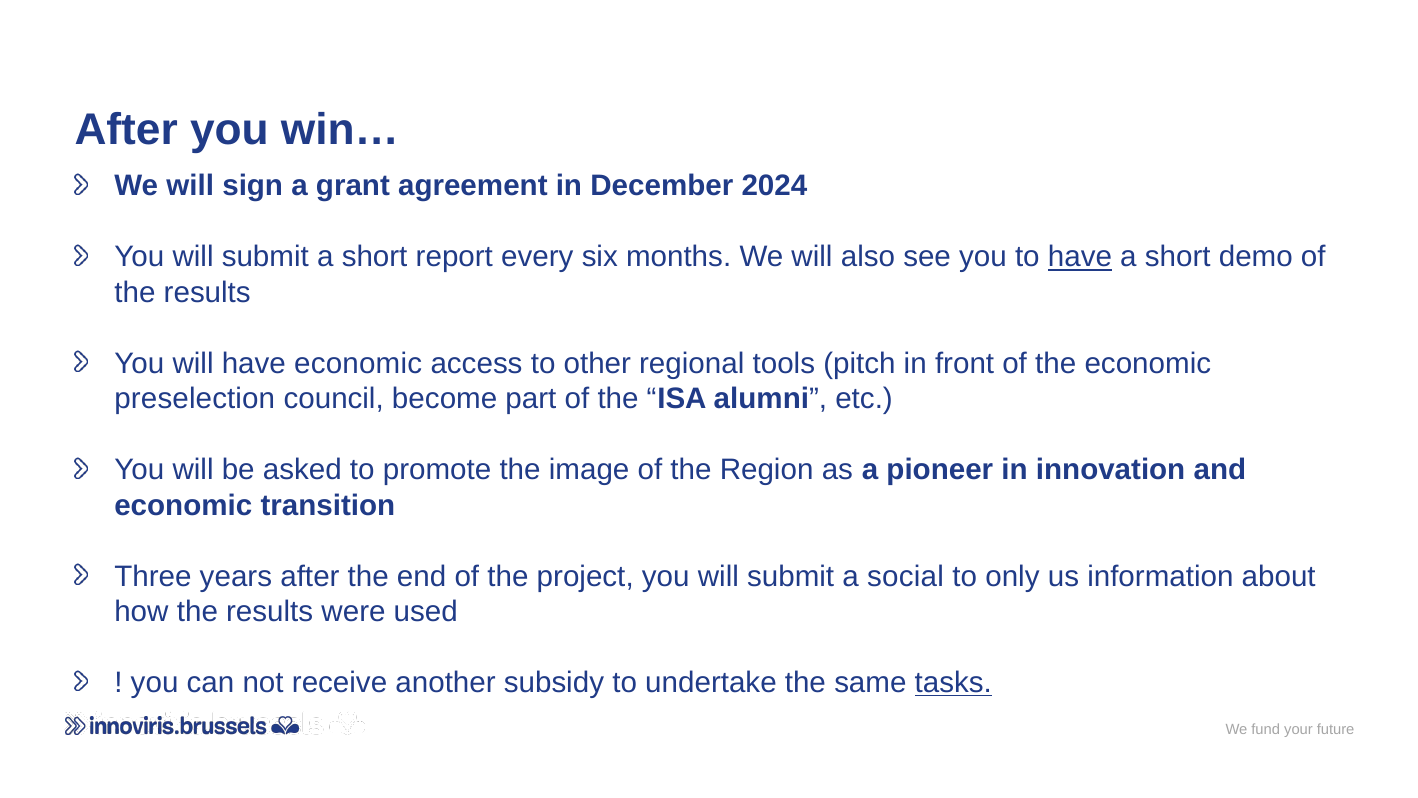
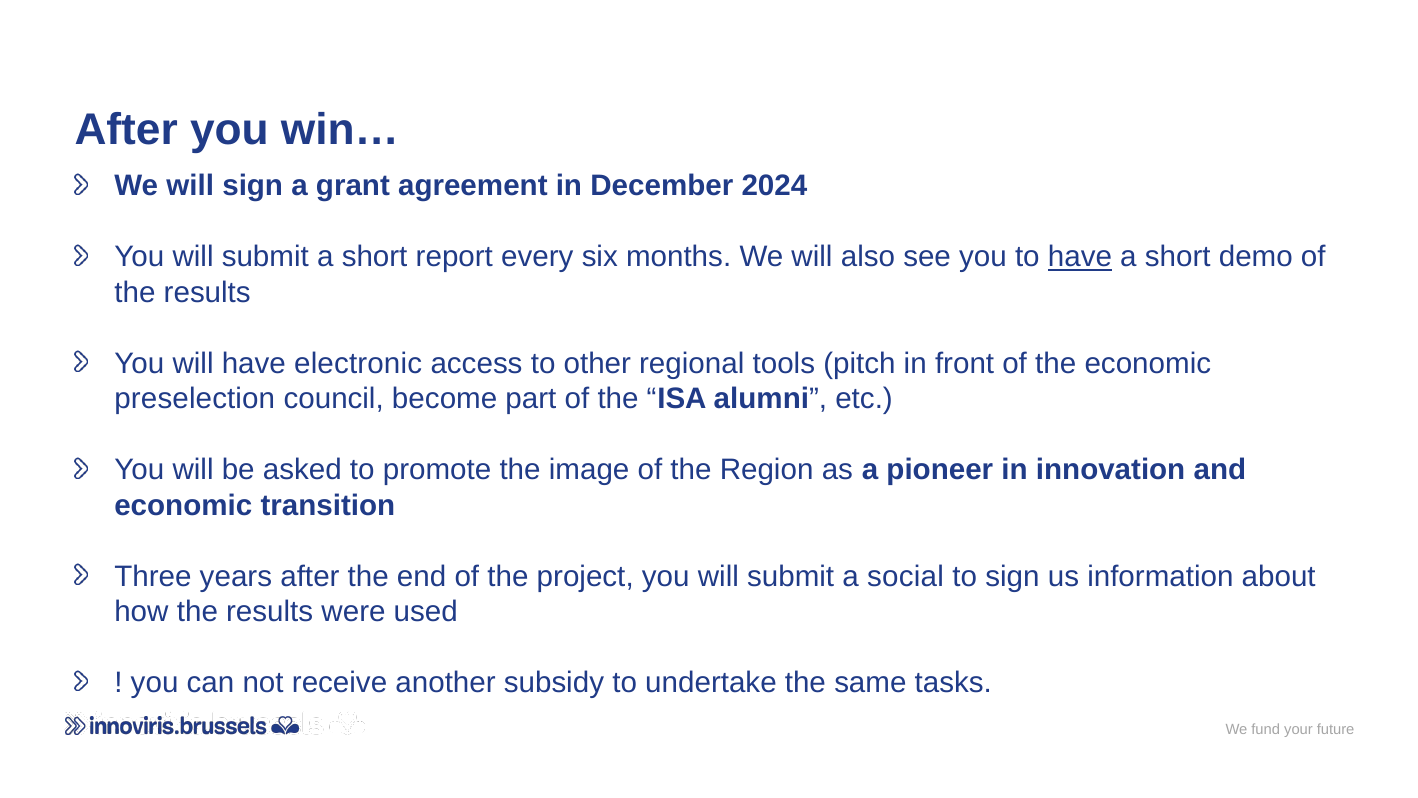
have economic: economic -> electronic
to only: only -> sign
tasks underline: present -> none
